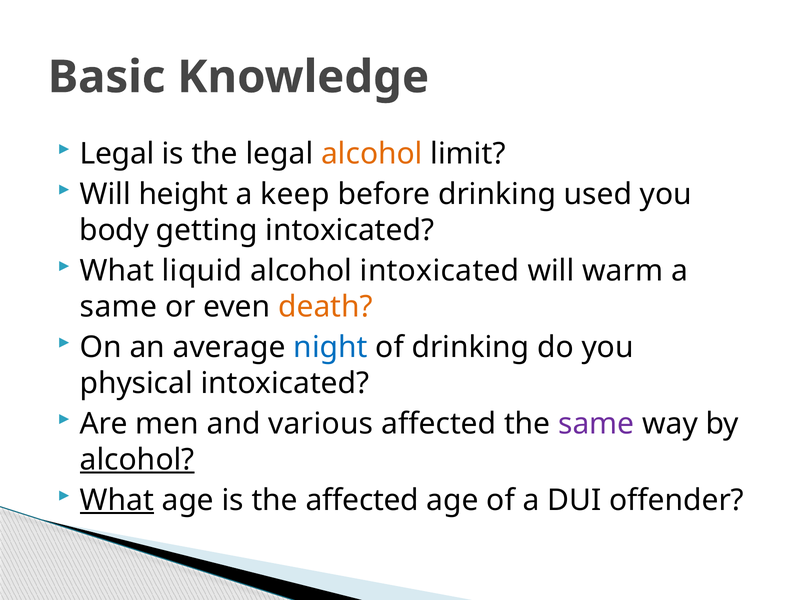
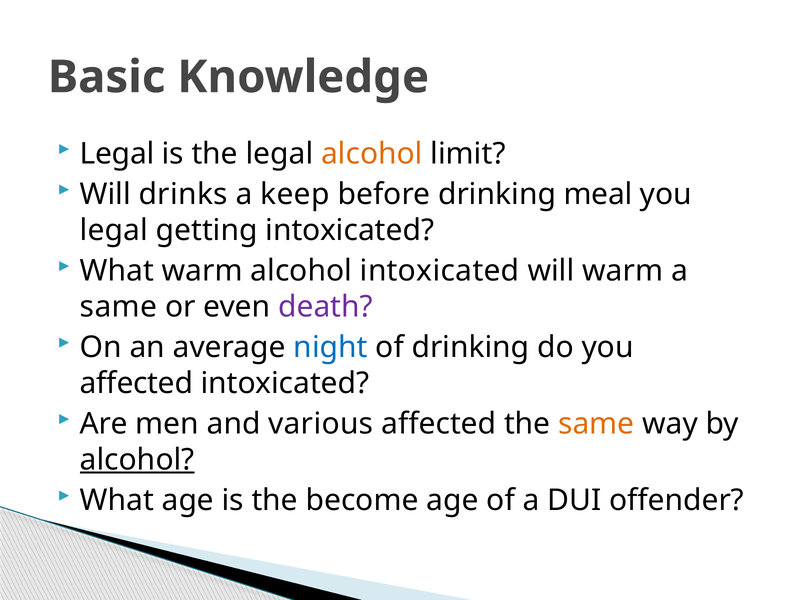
height: height -> drinks
used: used -> meal
body at (114, 230): body -> legal
What liquid: liquid -> warm
death colour: orange -> purple
physical at (136, 383): physical -> affected
same at (596, 424) colour: purple -> orange
What at (117, 500) underline: present -> none
the affected: affected -> become
